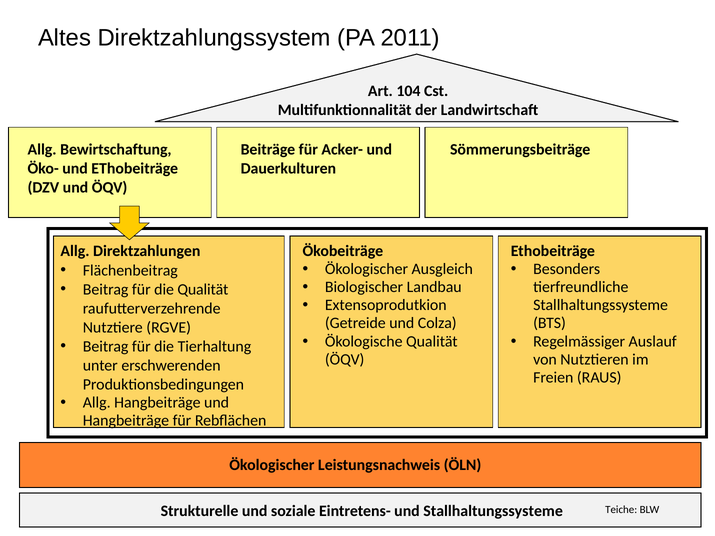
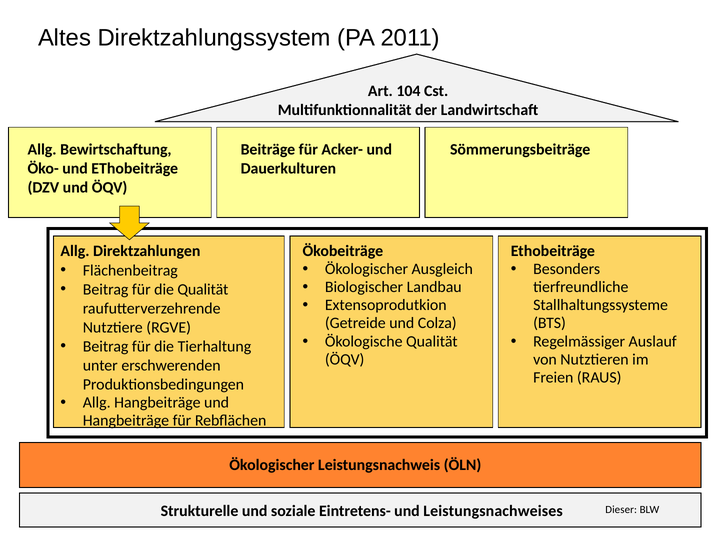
und Stallhaltungssysteme: Stallhaltungssysteme -> Leistungsnachweises
Teiche: Teiche -> Dieser
